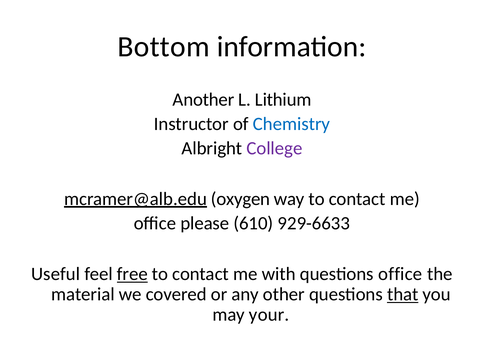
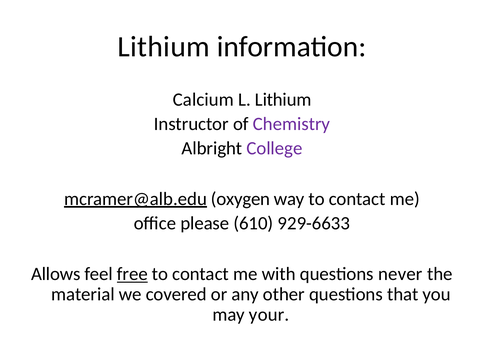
Bottom at (164, 47): Bottom -> Lithium
Another: Another -> Calcium
Chemistry colour: blue -> purple
Useful: Useful -> Allows
questions office: office -> never
that underline: present -> none
